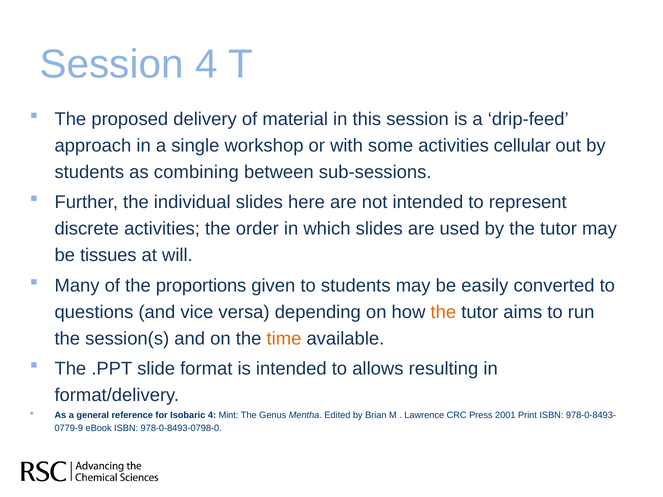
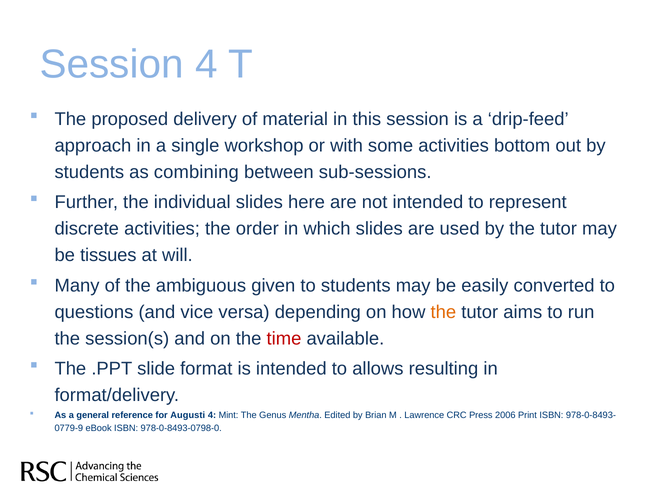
cellular: cellular -> bottom
proportions: proportions -> ambiguous
time colour: orange -> red
Isobaric: Isobaric -> Augusti
2001: 2001 -> 2006
